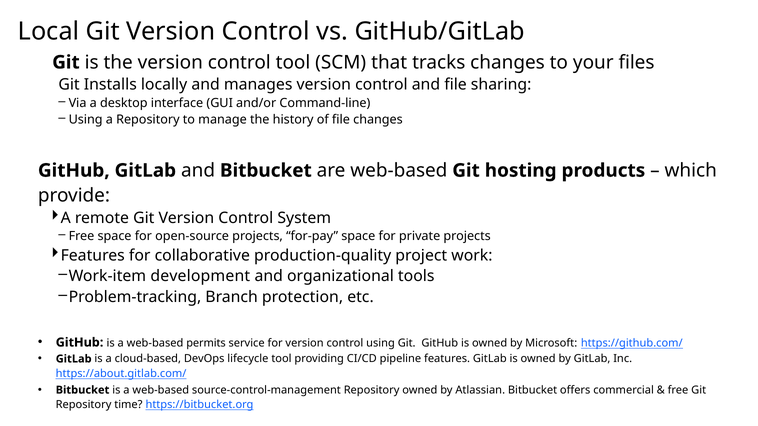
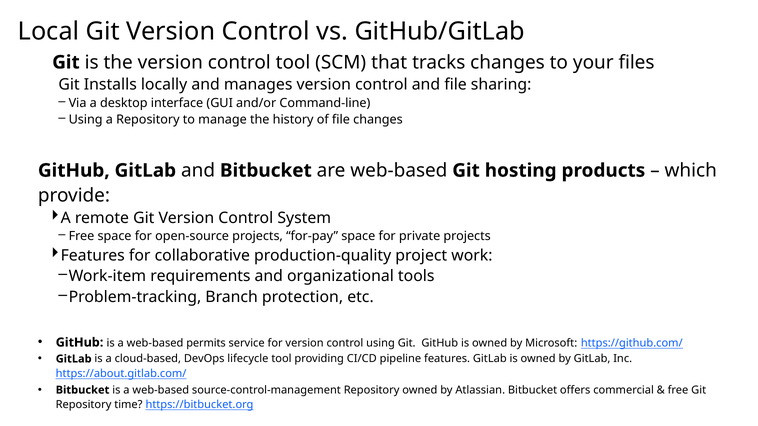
development: development -> requirements
